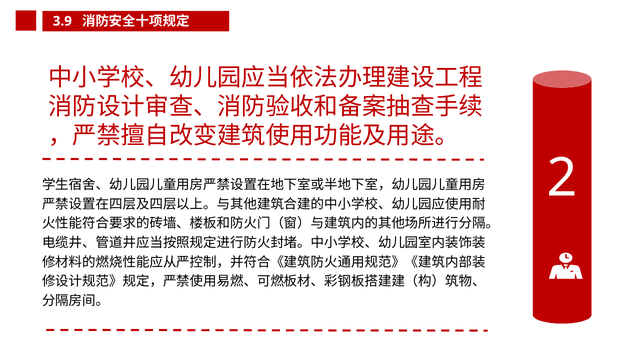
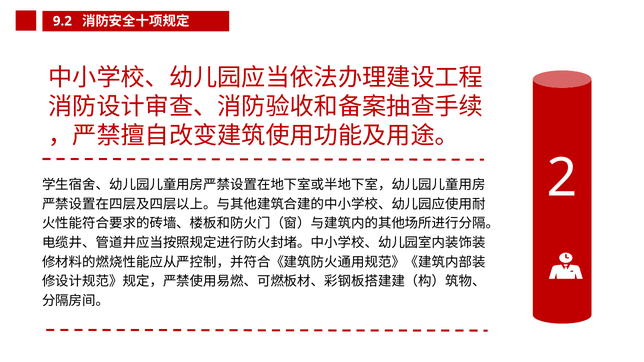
3.9: 3.9 -> 9.2
